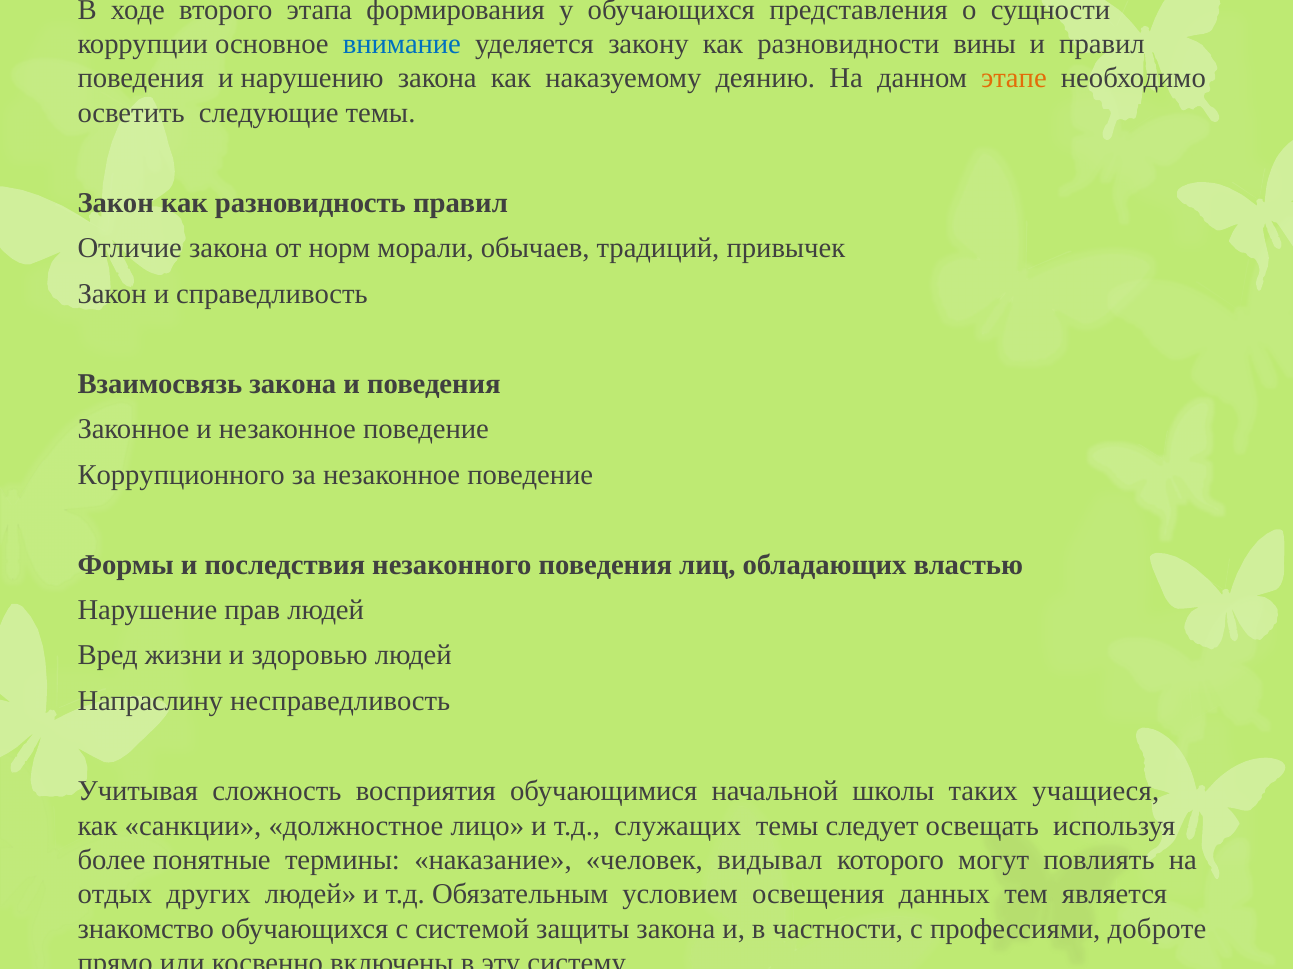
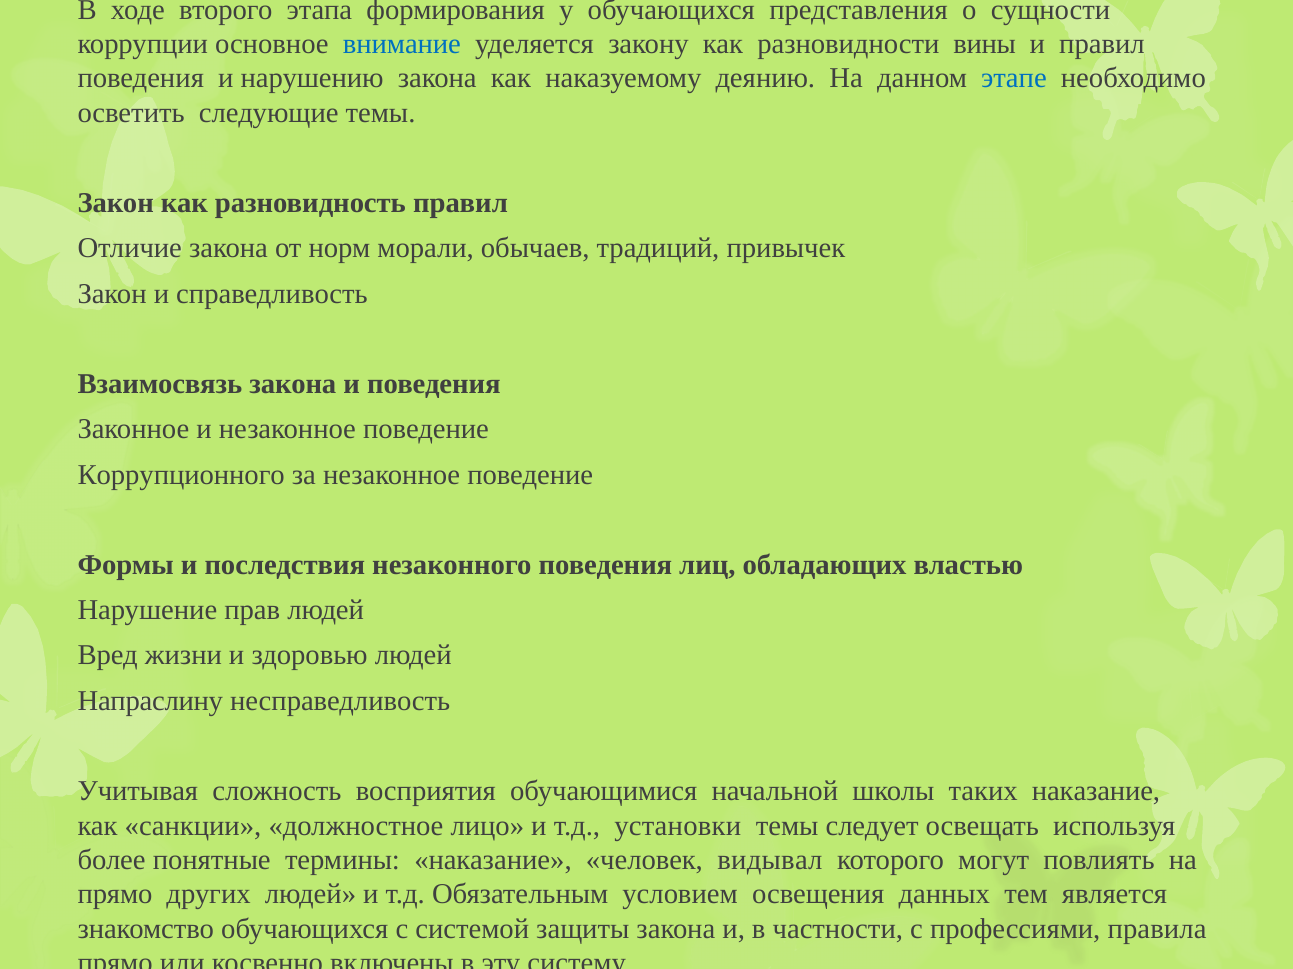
этапе colour: orange -> blue
таких учащиеся: учащиеся -> наказание
служащих: служащих -> установки
отдых at (115, 895): отдых -> прямо
доброте: доброте -> правила
